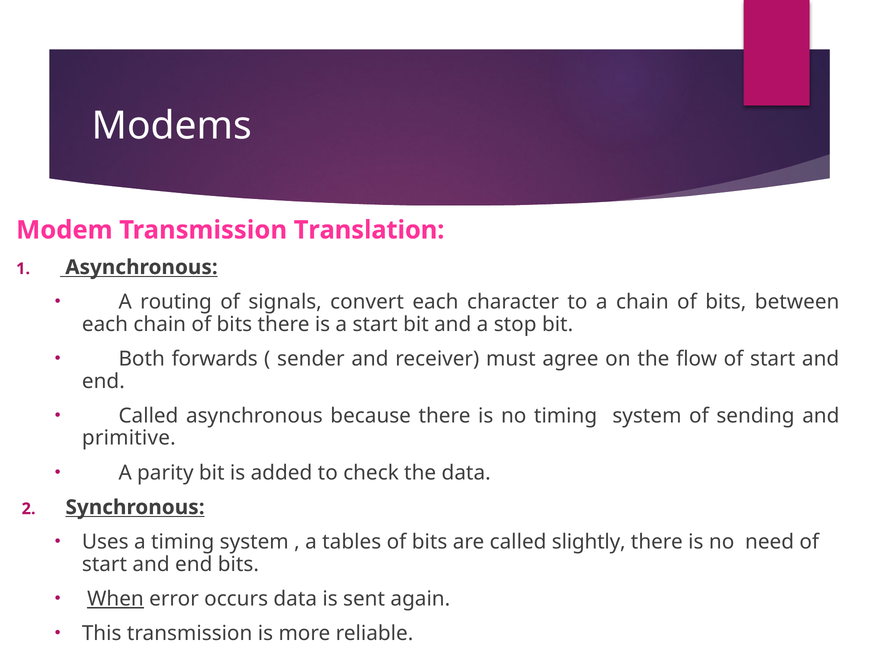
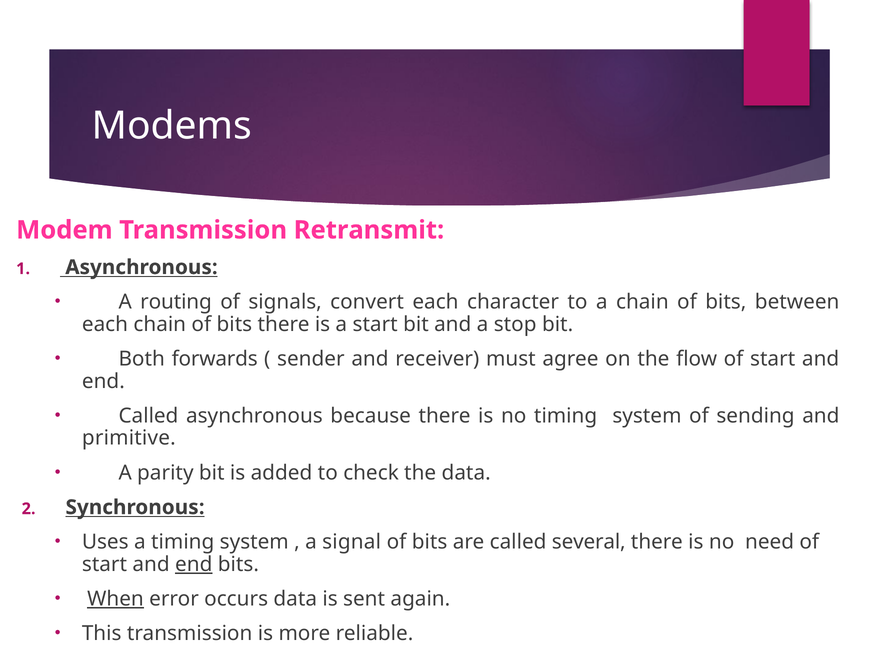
Translation: Translation -> Retransmit
tables: tables -> signal
slightly: slightly -> several
end at (194, 565) underline: none -> present
